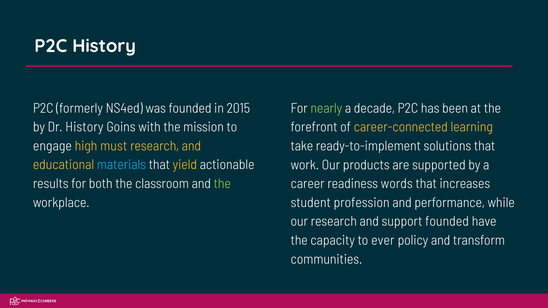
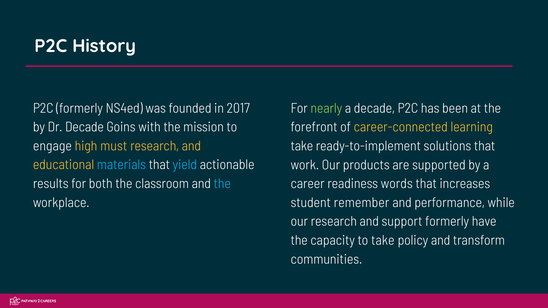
2015: 2015 -> 2017
Dr History: History -> Decade
yield colour: yellow -> light blue
the at (222, 184) colour: light green -> light blue
profession: profession -> remember
support founded: founded -> formerly
to ever: ever -> take
